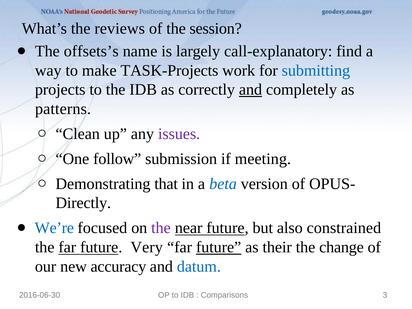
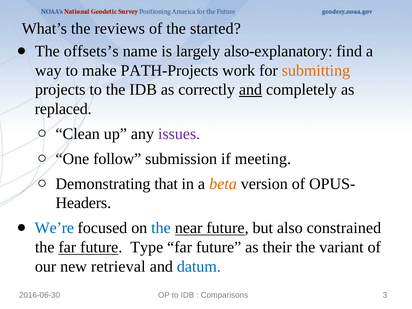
session: session -> started
call-explanatory: call-explanatory -> also-explanatory
TASK-Projects: TASK-Projects -> PATH-Projects
submitting colour: blue -> orange
patterns: patterns -> replaced
beta colour: blue -> orange
Directly: Directly -> Headers
the at (161, 228) colour: purple -> blue
Very: Very -> Type
future at (219, 247) underline: present -> none
change: change -> variant
accuracy: accuracy -> retrieval
